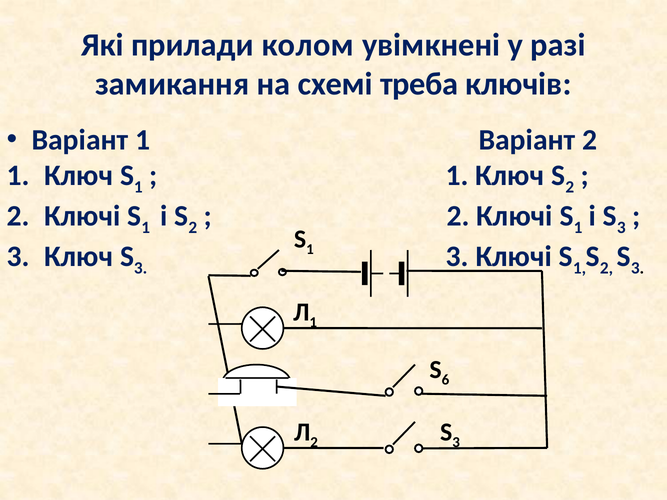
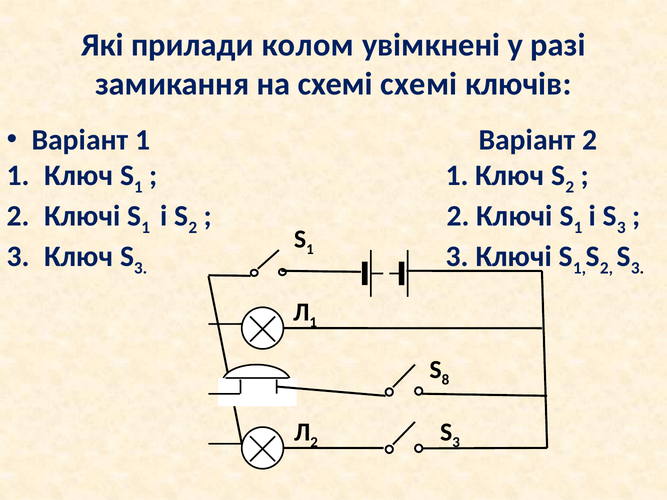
схемі треба: треба -> схемі
6: 6 -> 8
